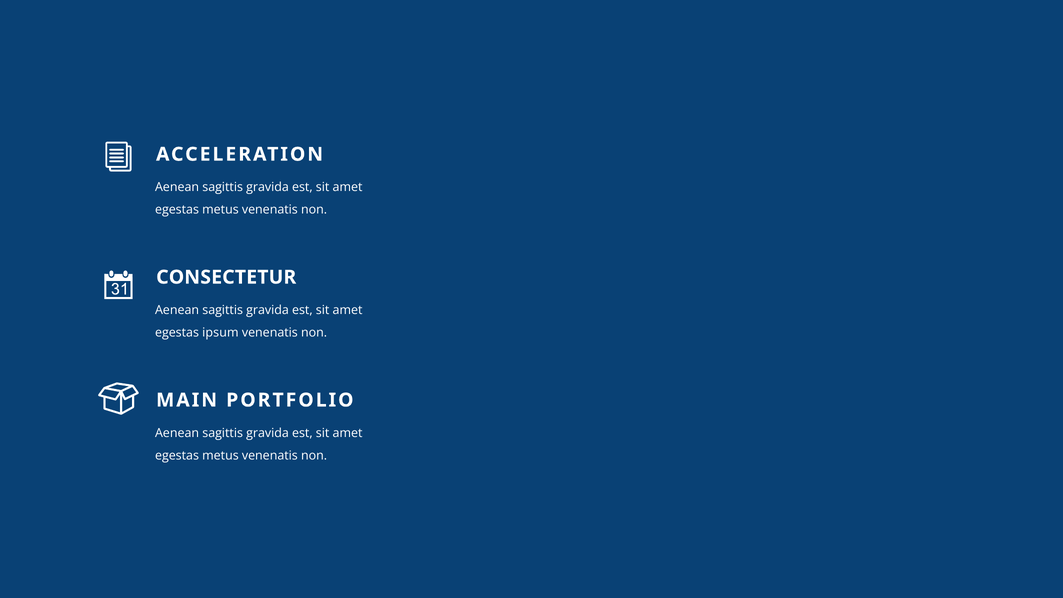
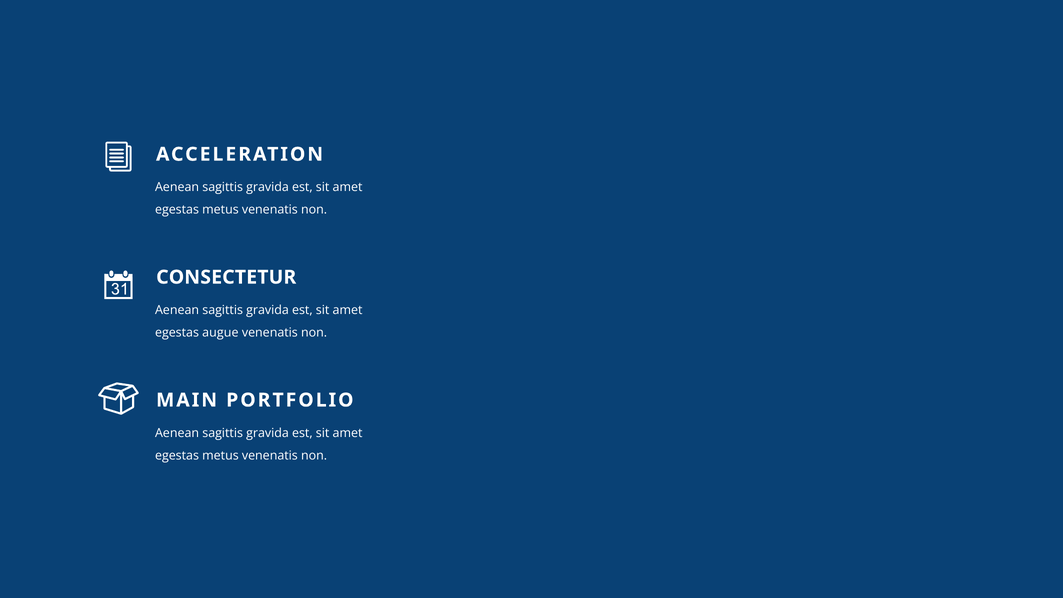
ipsum: ipsum -> augue
